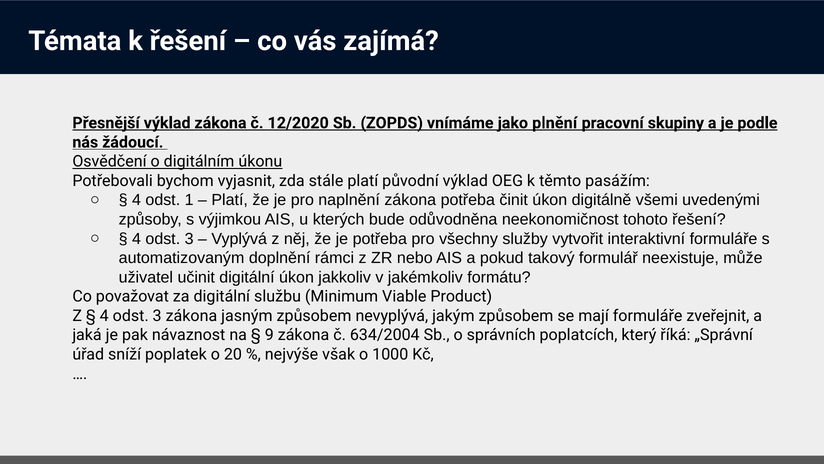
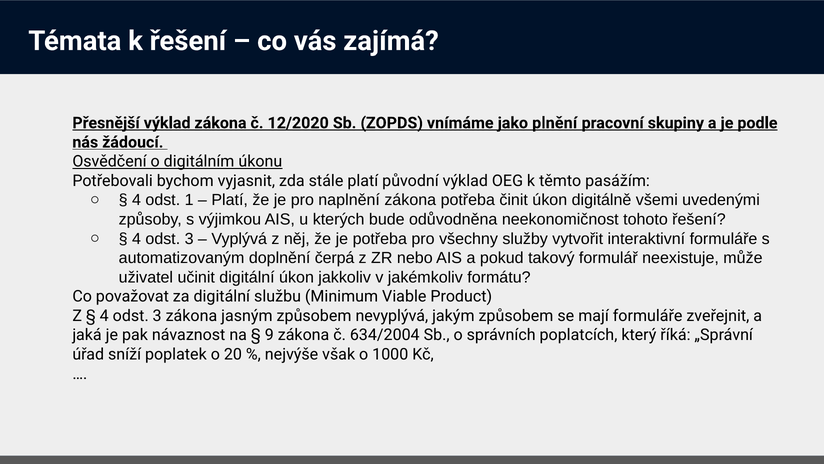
rámci: rámci -> čerpá
